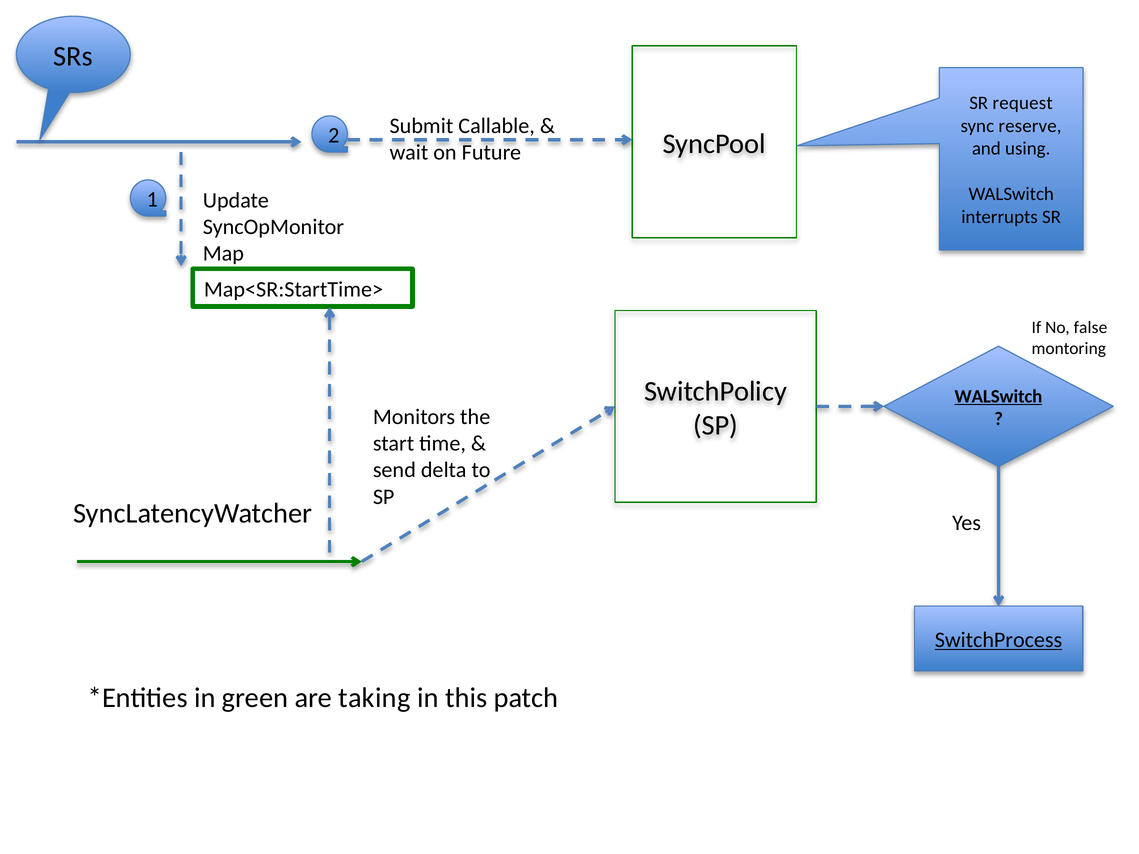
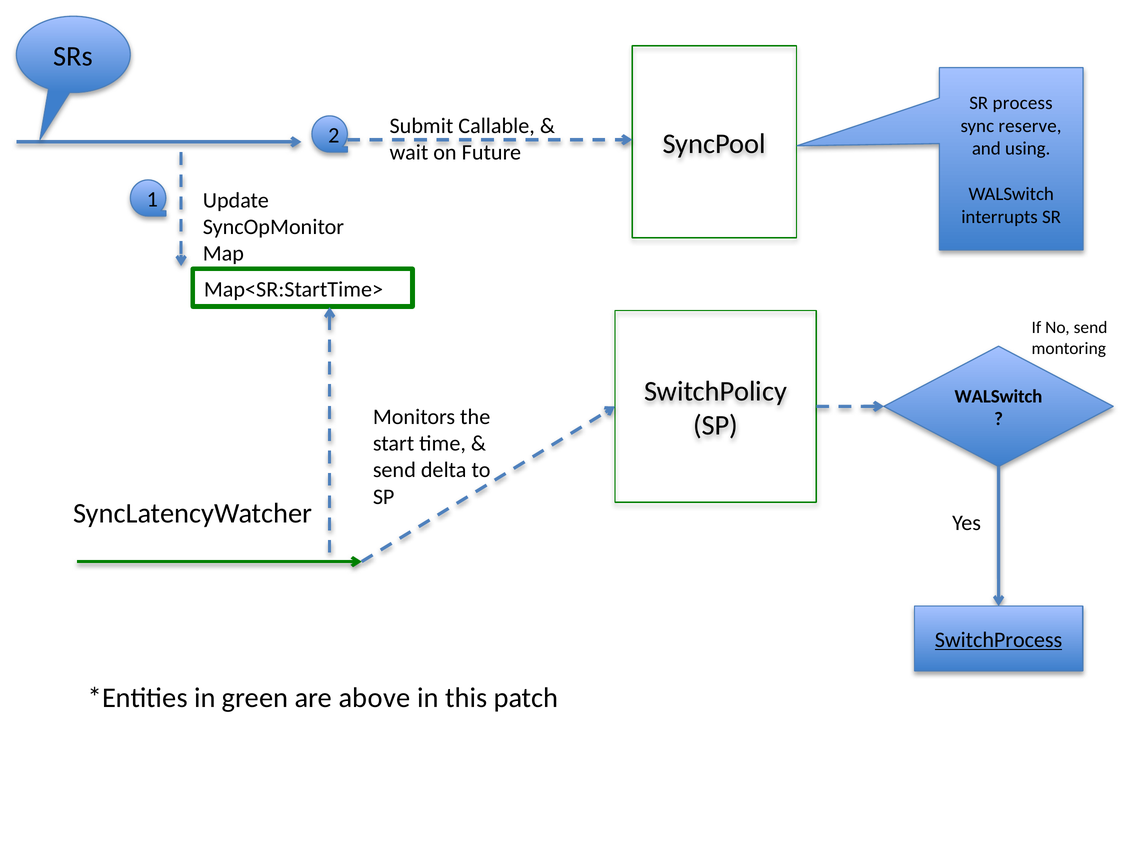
request: request -> process
No false: false -> send
WALSwitch at (998, 396) underline: present -> none
taking: taking -> above
